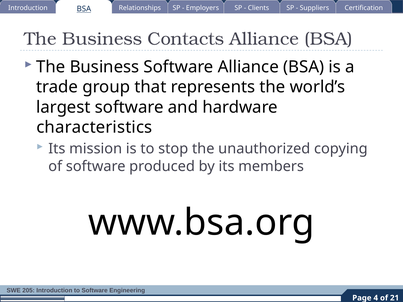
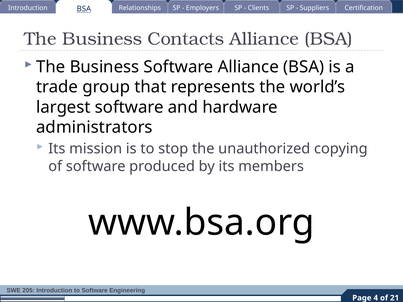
characteristics: characteristics -> administrators
